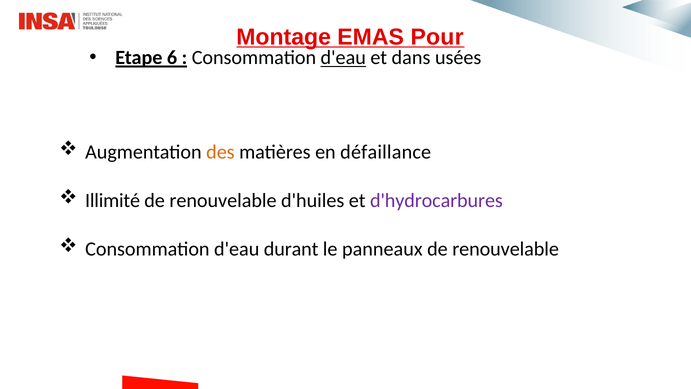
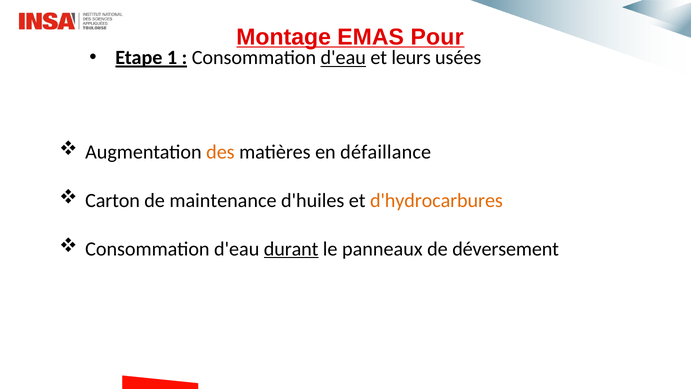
6: 6 -> 1
dans: dans -> leurs
Illimité: Illimité -> Carton
renouvelable at (223, 200): renouvelable -> maintenance
d'hydrocarbures colour: purple -> orange
durant underline: none -> present
renouvelable at (506, 249): renouvelable -> déversement
